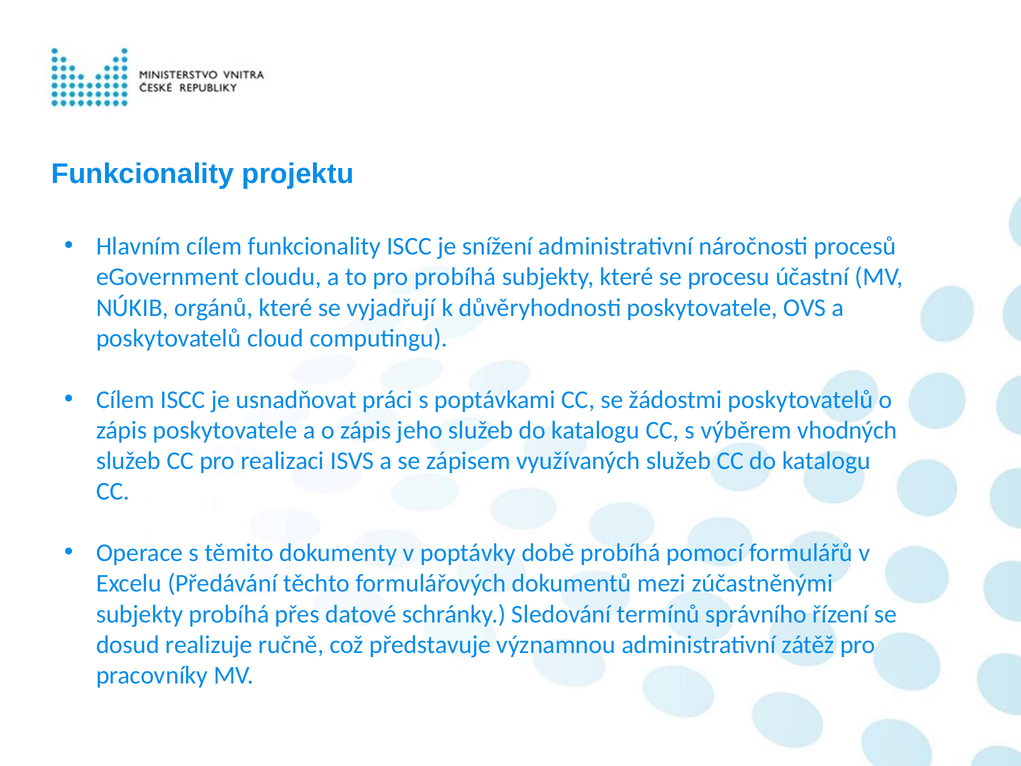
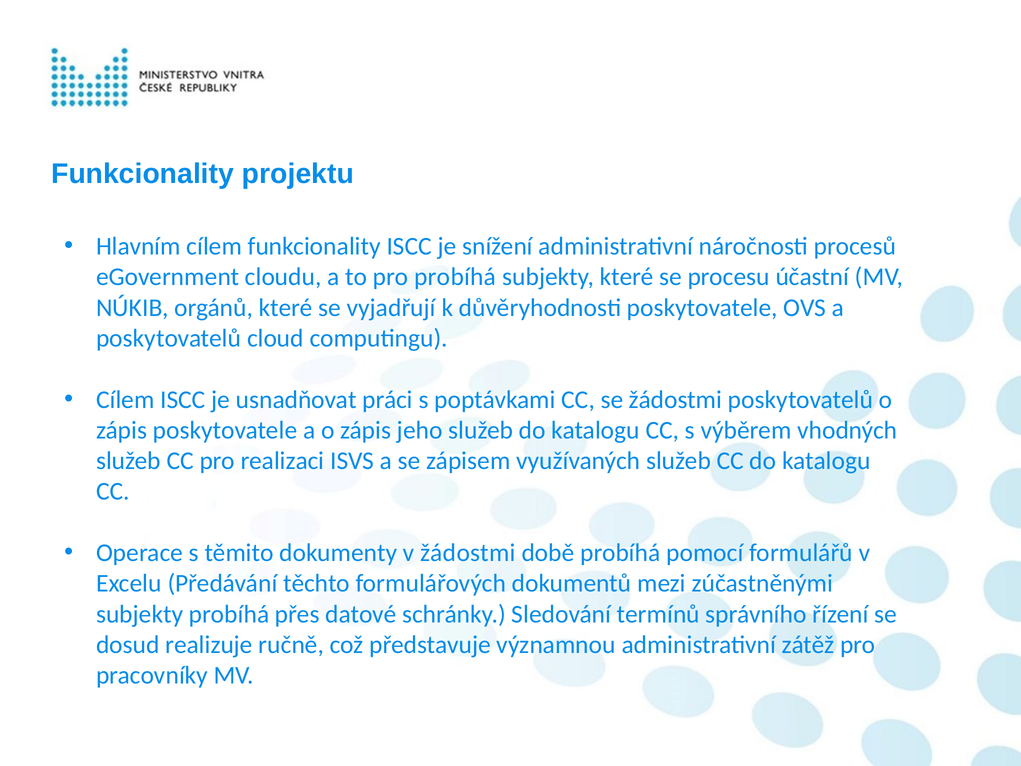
v poptávky: poptávky -> žádostmi
